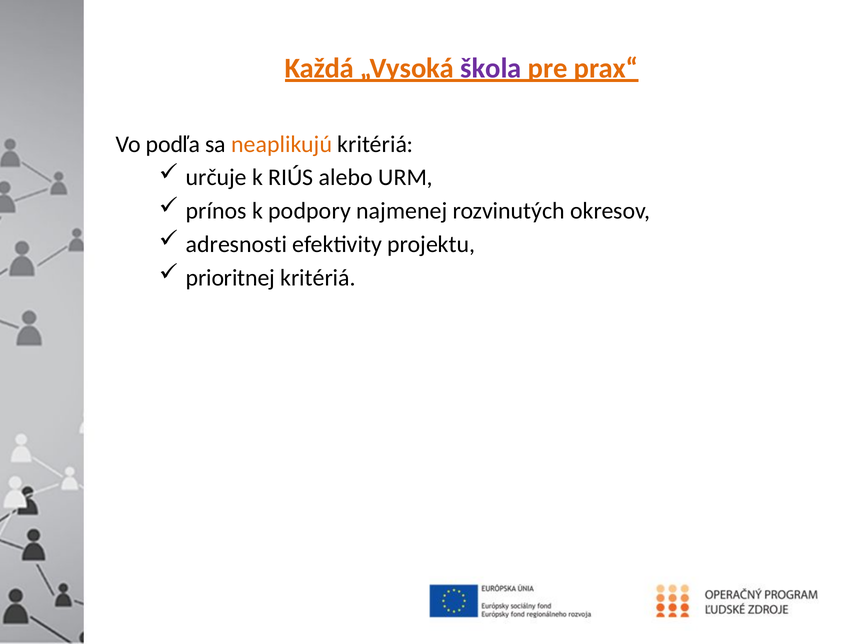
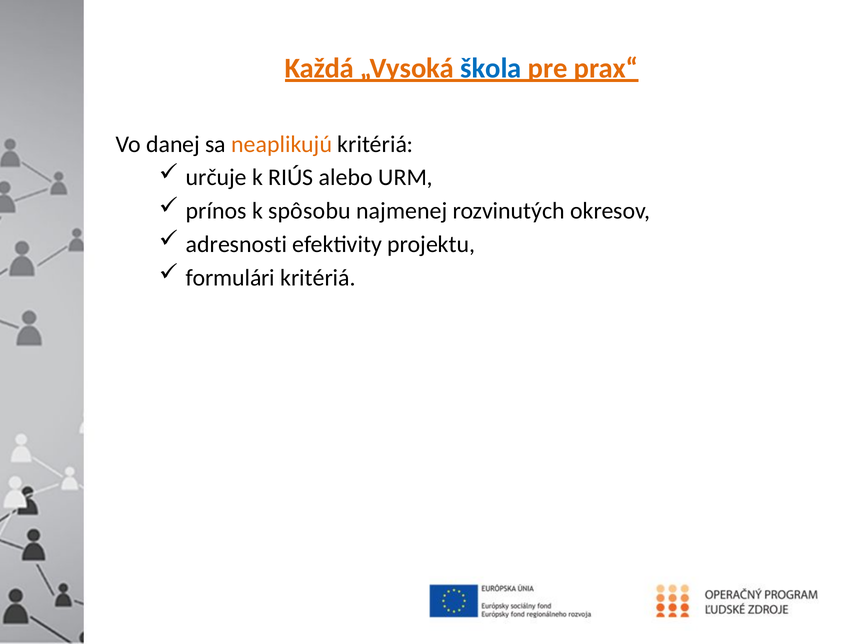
škola colour: purple -> blue
podľa: podľa -> danej
podpory: podpory -> spôsobu
prioritnej: prioritnej -> formulári
